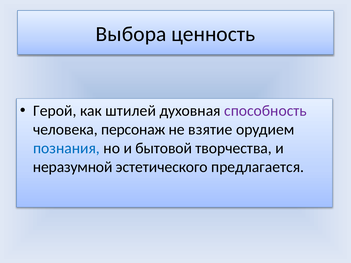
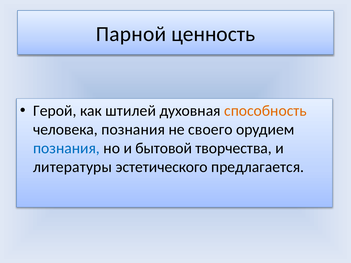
Выбора: Выбора -> Парной
способность colour: purple -> orange
человека персонаж: персонаж -> познания
взятие: взятие -> своего
неразумной: неразумной -> литературы
